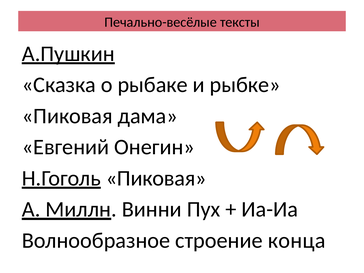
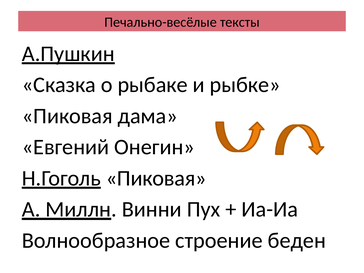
конца: конца -> беден
